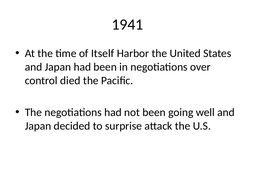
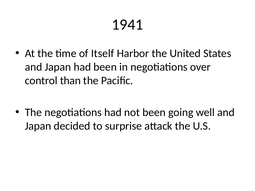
died: died -> than
